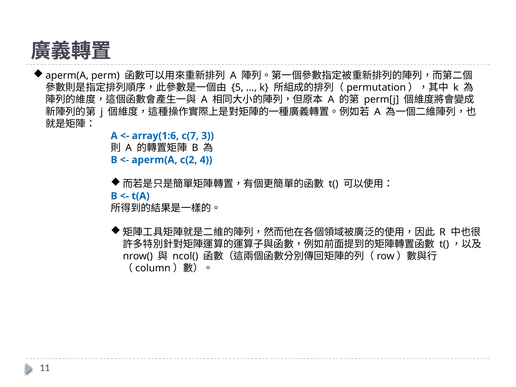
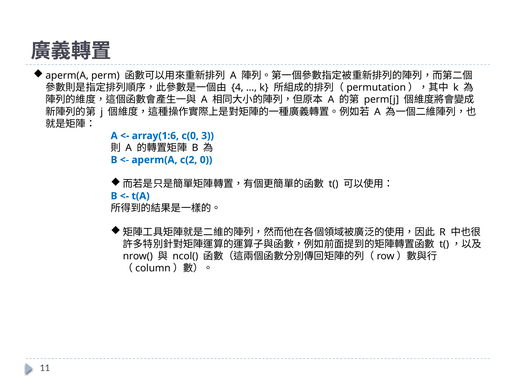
5: 5 -> 4
c(7: c(7 -> c(0
4: 4 -> 0
